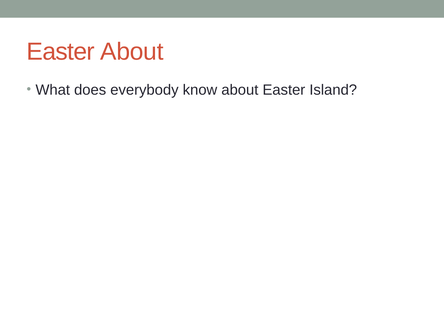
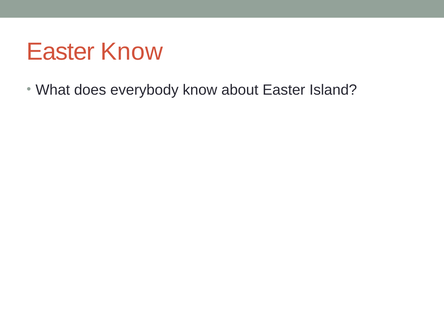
Easter About: About -> Know
